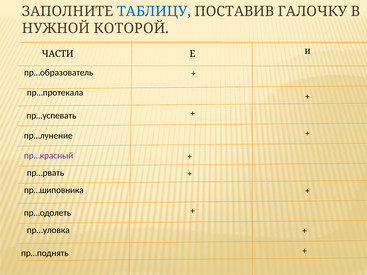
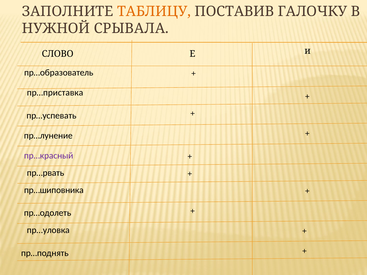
ТАБЛИЦУ colour: blue -> orange
КОТОРОЙ: КОТОРОЙ -> СРЫВАЛА
ЧАСТИ: ЧАСТИ -> СЛОВО
пр…протекала: пр…протекала -> пр…приставка
